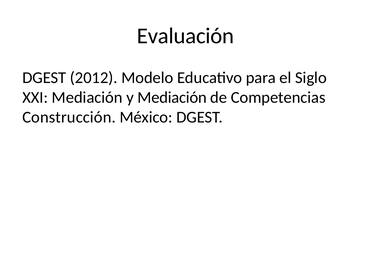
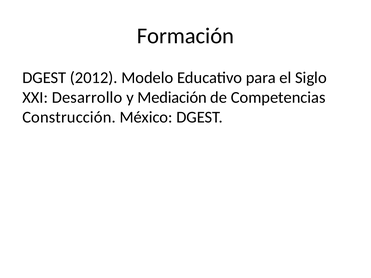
Evaluación: Evaluación -> Formación
XXI Mediación: Mediación -> Desarrollo
